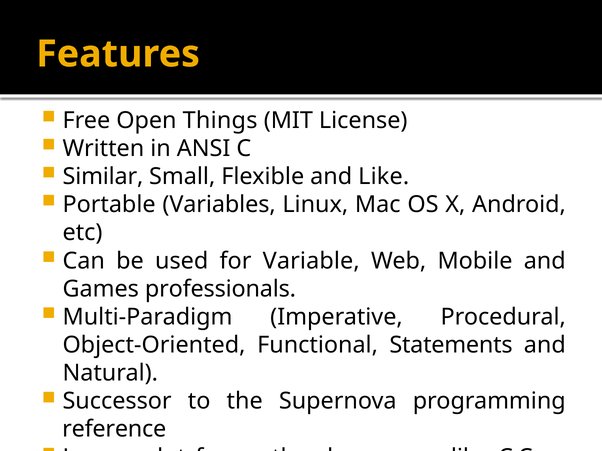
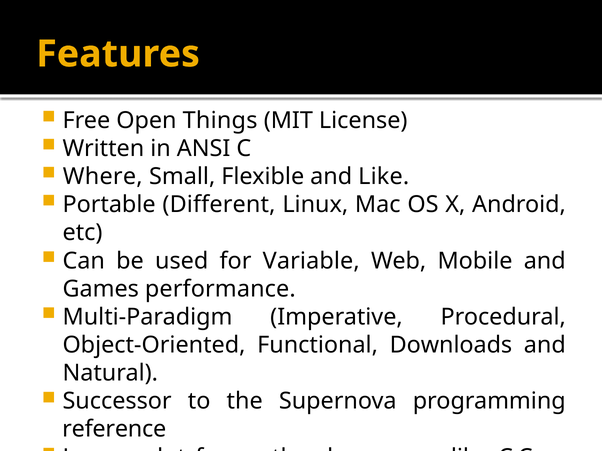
Similar: Similar -> Where
Variables: Variables -> Different
professionals: professionals -> performance
Statements: Statements -> Downloads
